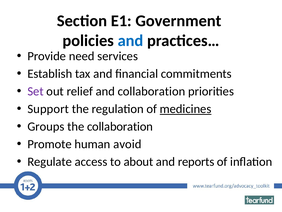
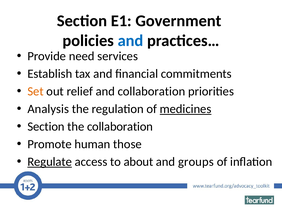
Set colour: purple -> orange
Support: Support -> Analysis
Groups at (46, 126): Groups -> Section
avoid: avoid -> those
Regulate underline: none -> present
reports: reports -> groups
